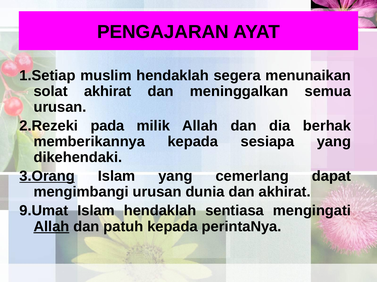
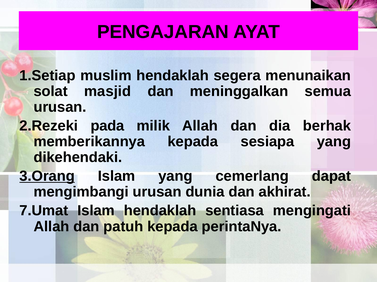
solat akhirat: akhirat -> masjid
9.Umat: 9.Umat -> 7.Umat
Allah at (51, 227) underline: present -> none
